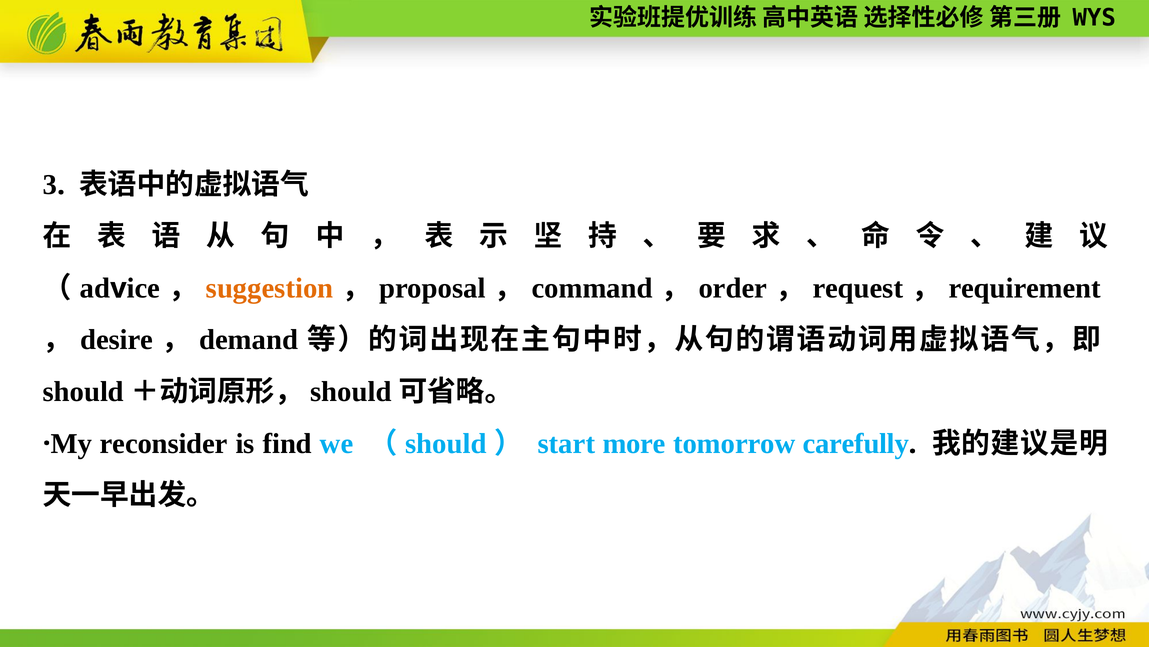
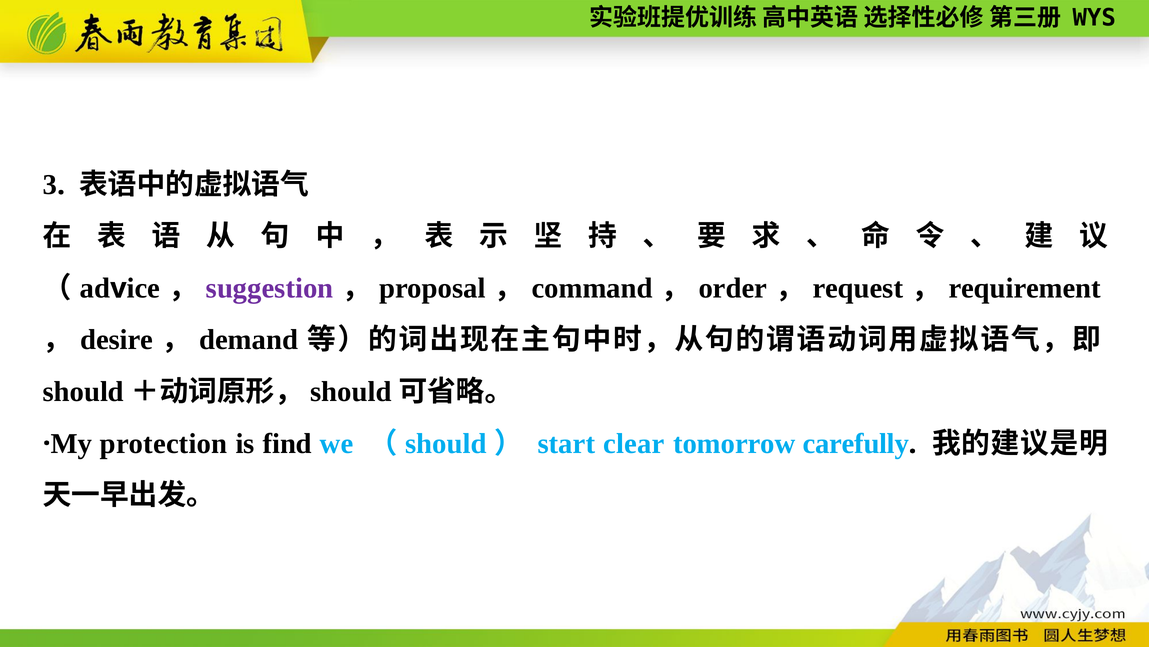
suggestion colour: orange -> purple
reconsider: reconsider -> protection
more: more -> clear
